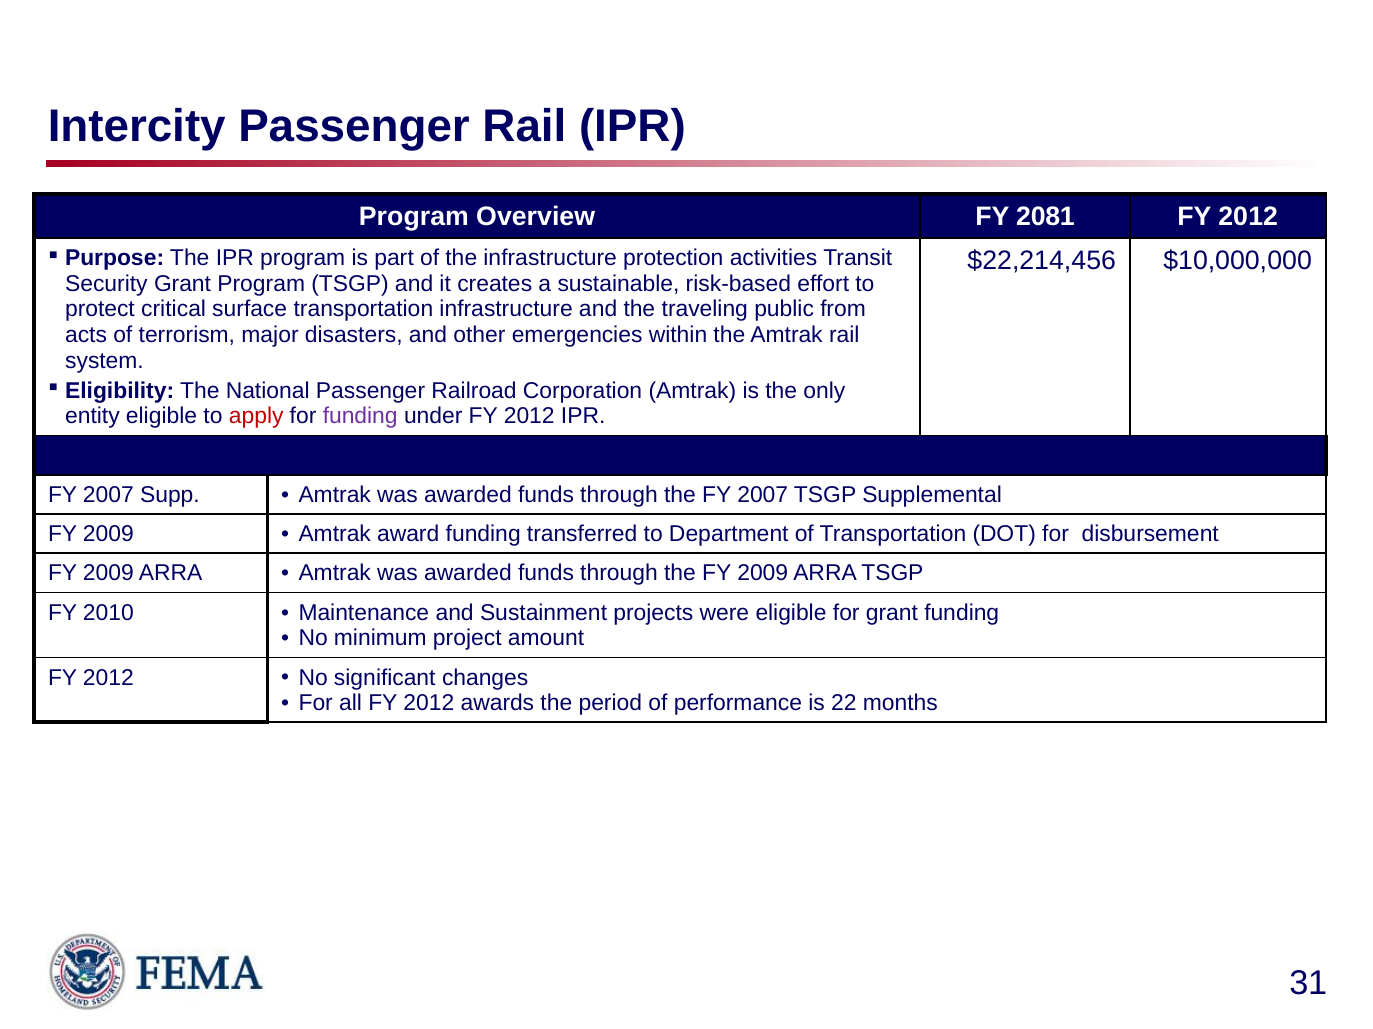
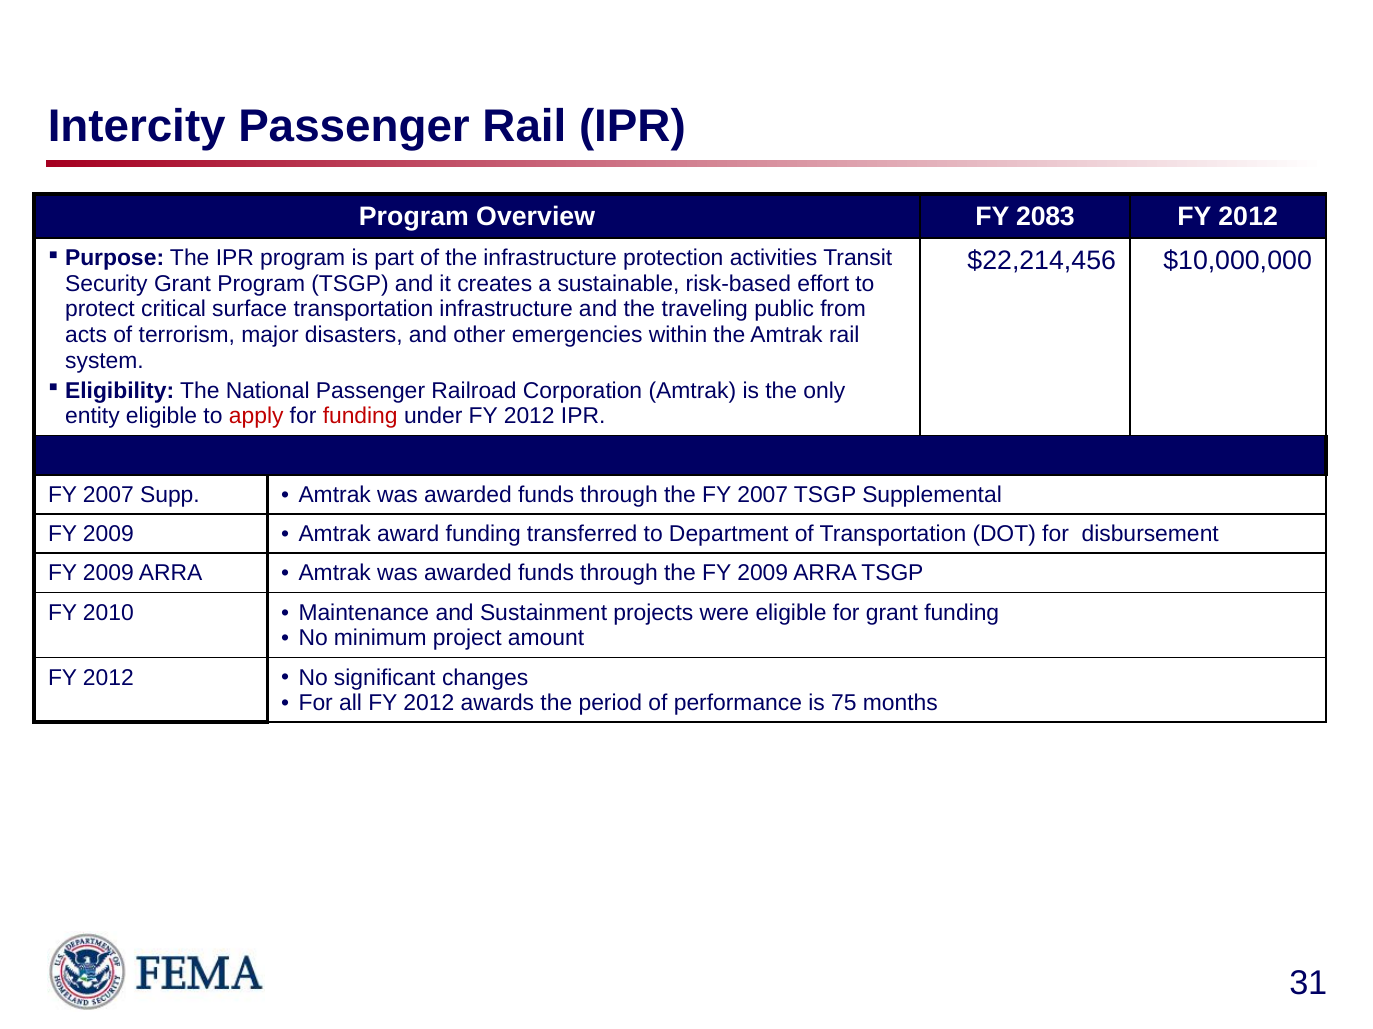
2081: 2081 -> 2083
funding at (360, 417) colour: purple -> red
22: 22 -> 75
